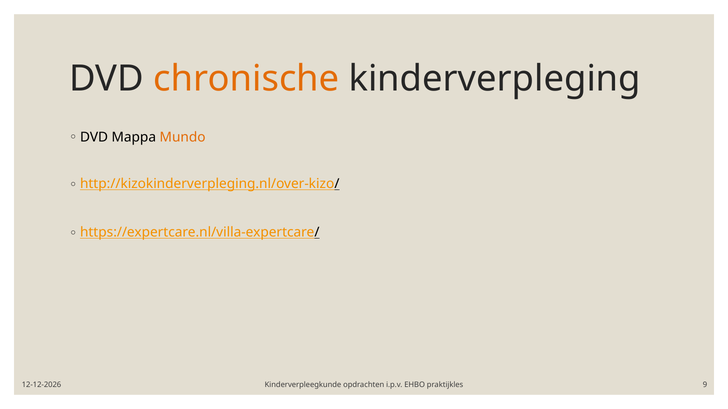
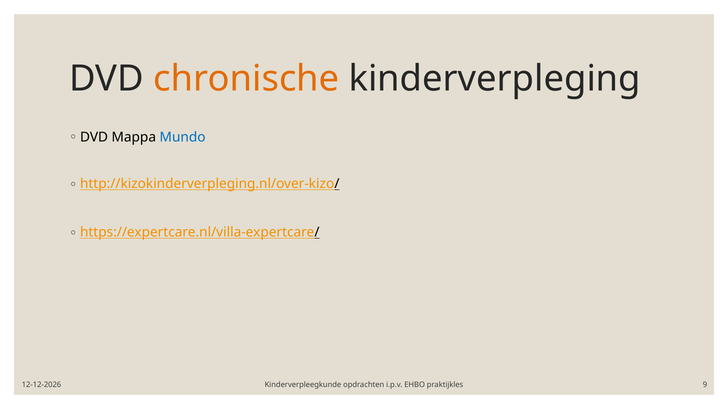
Mundo colour: orange -> blue
